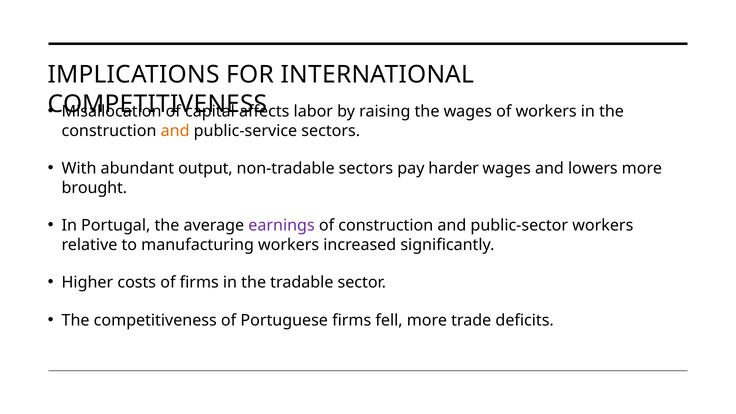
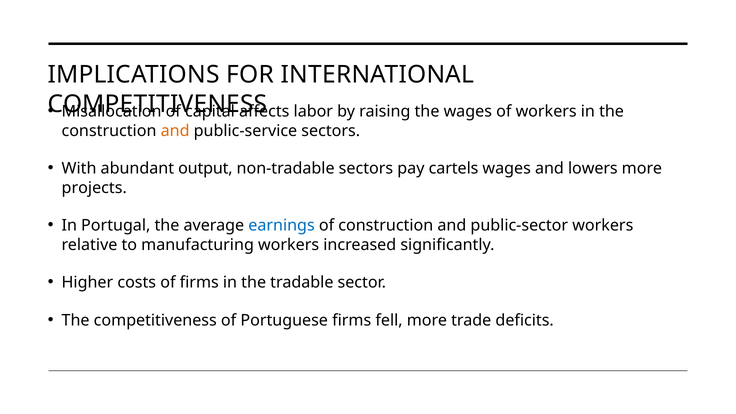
harder: harder -> cartels
brought: brought -> projects
earnings colour: purple -> blue
